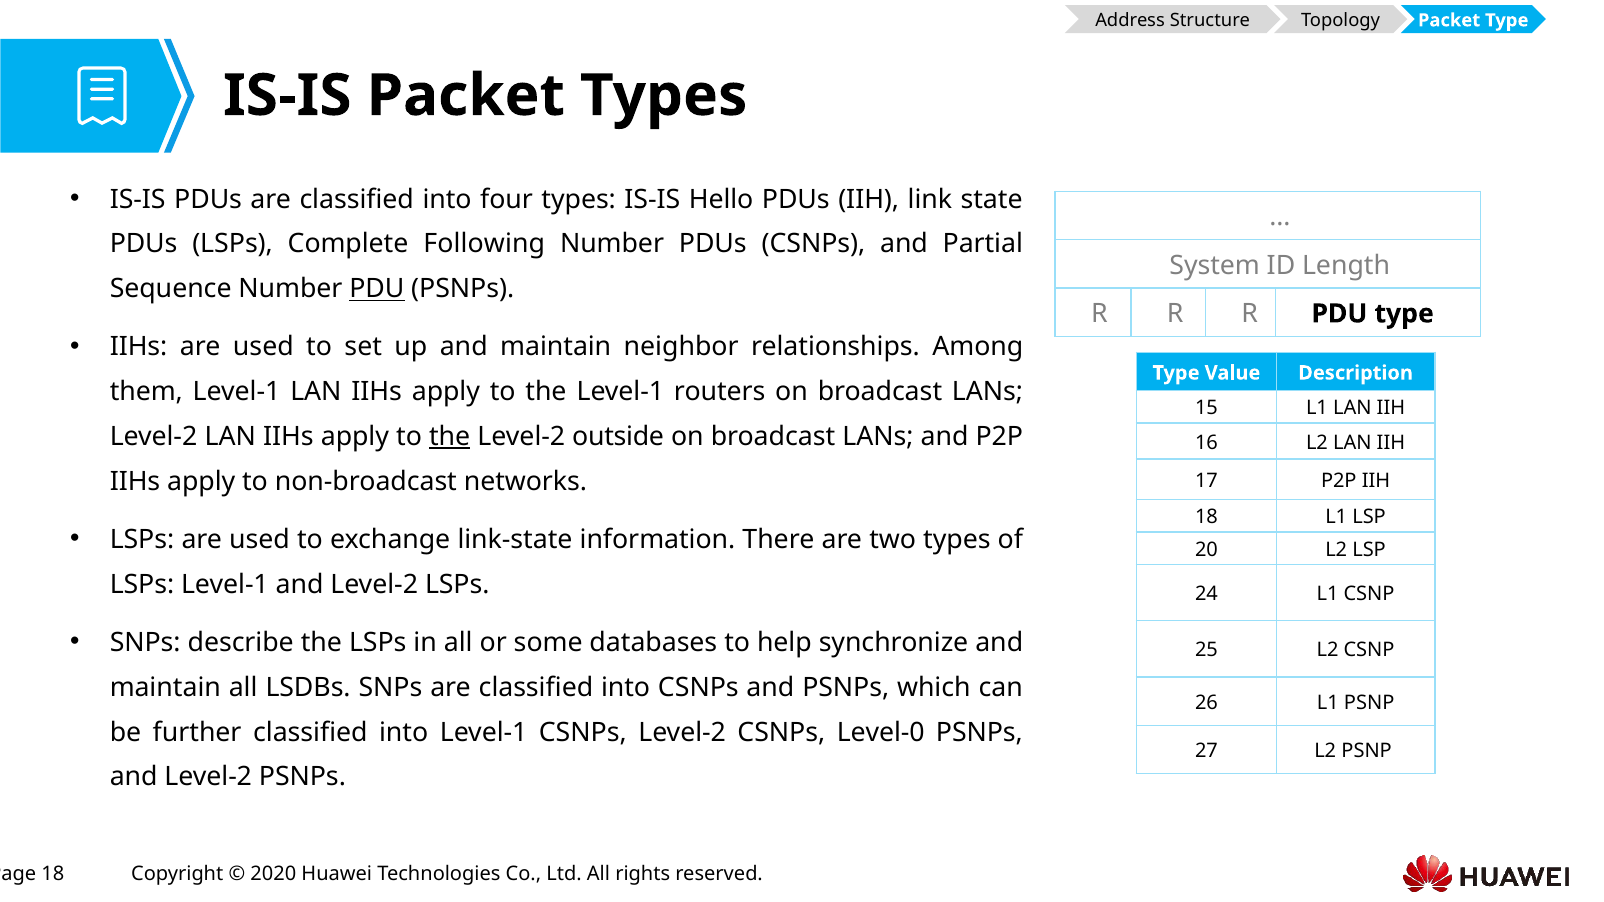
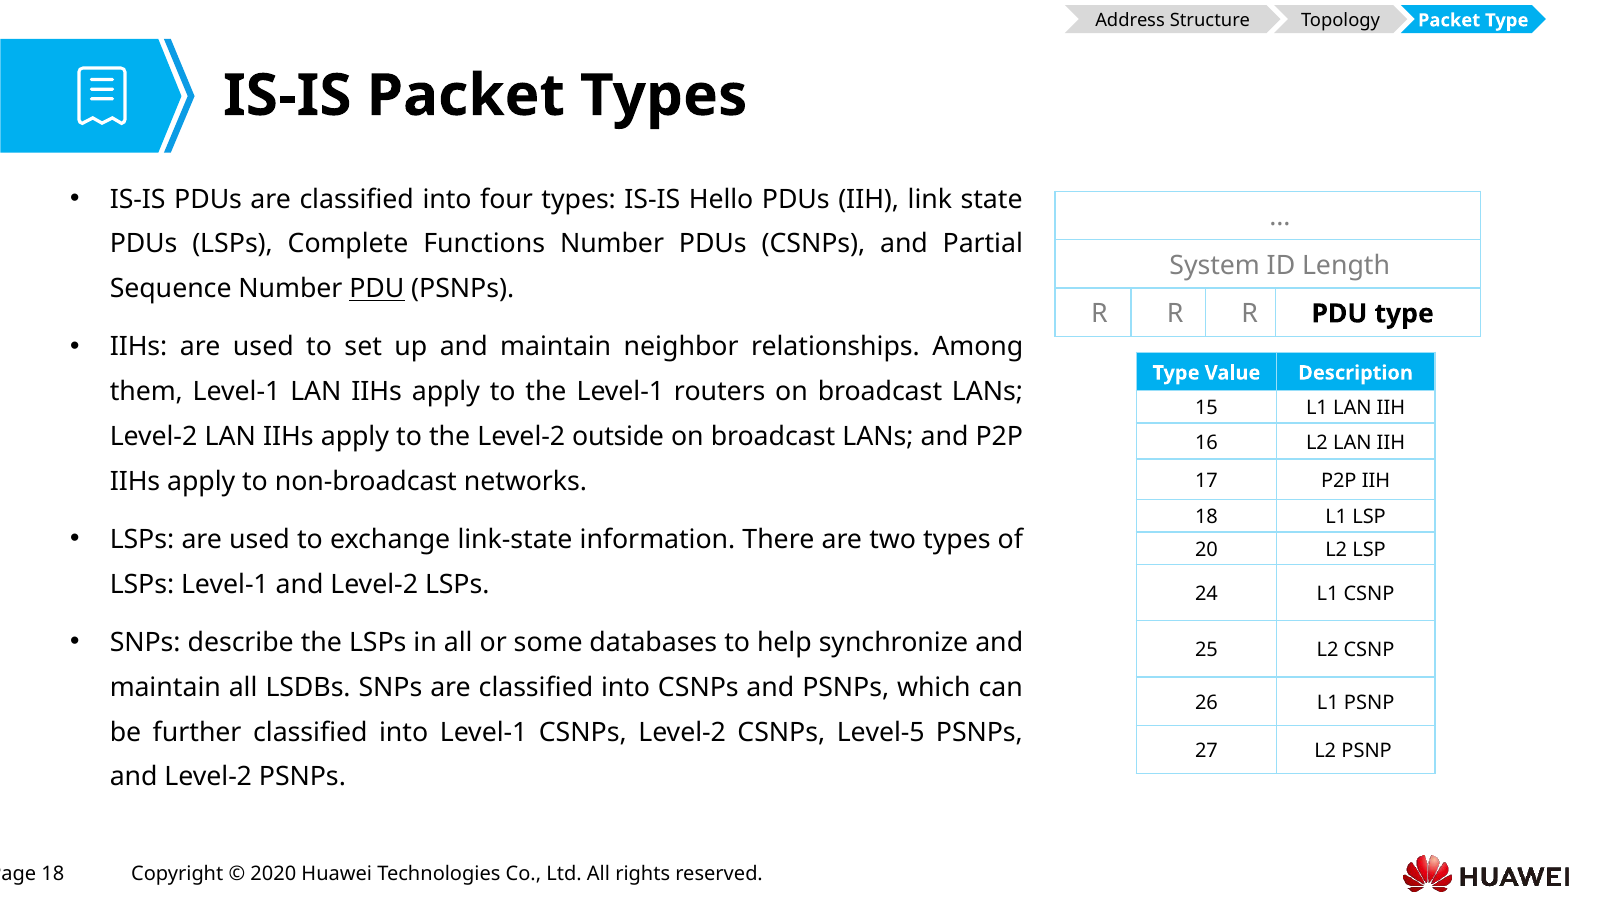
Following: Following -> Functions
the at (450, 437) underline: present -> none
Level-0: Level-0 -> Level-5
